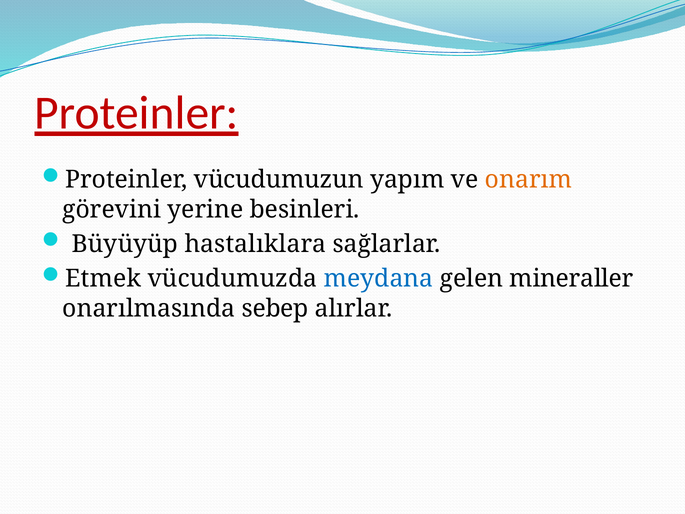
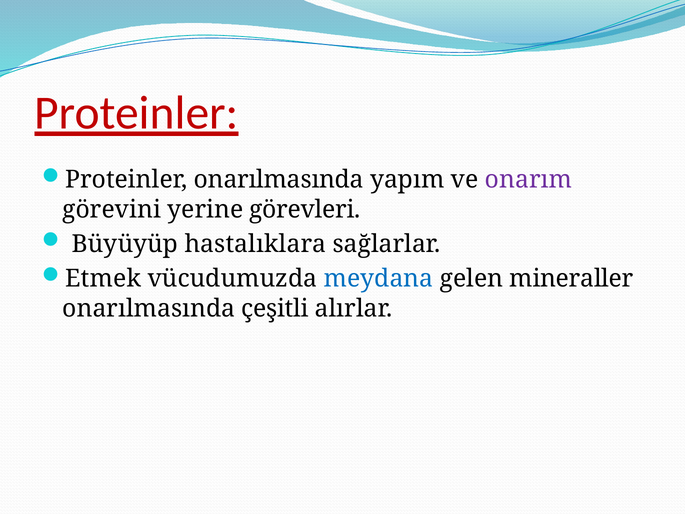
Proteinler vücudumuzun: vücudumuzun -> onarılmasında
onarım colour: orange -> purple
besinleri: besinleri -> görevleri
sebep: sebep -> çeşitli
